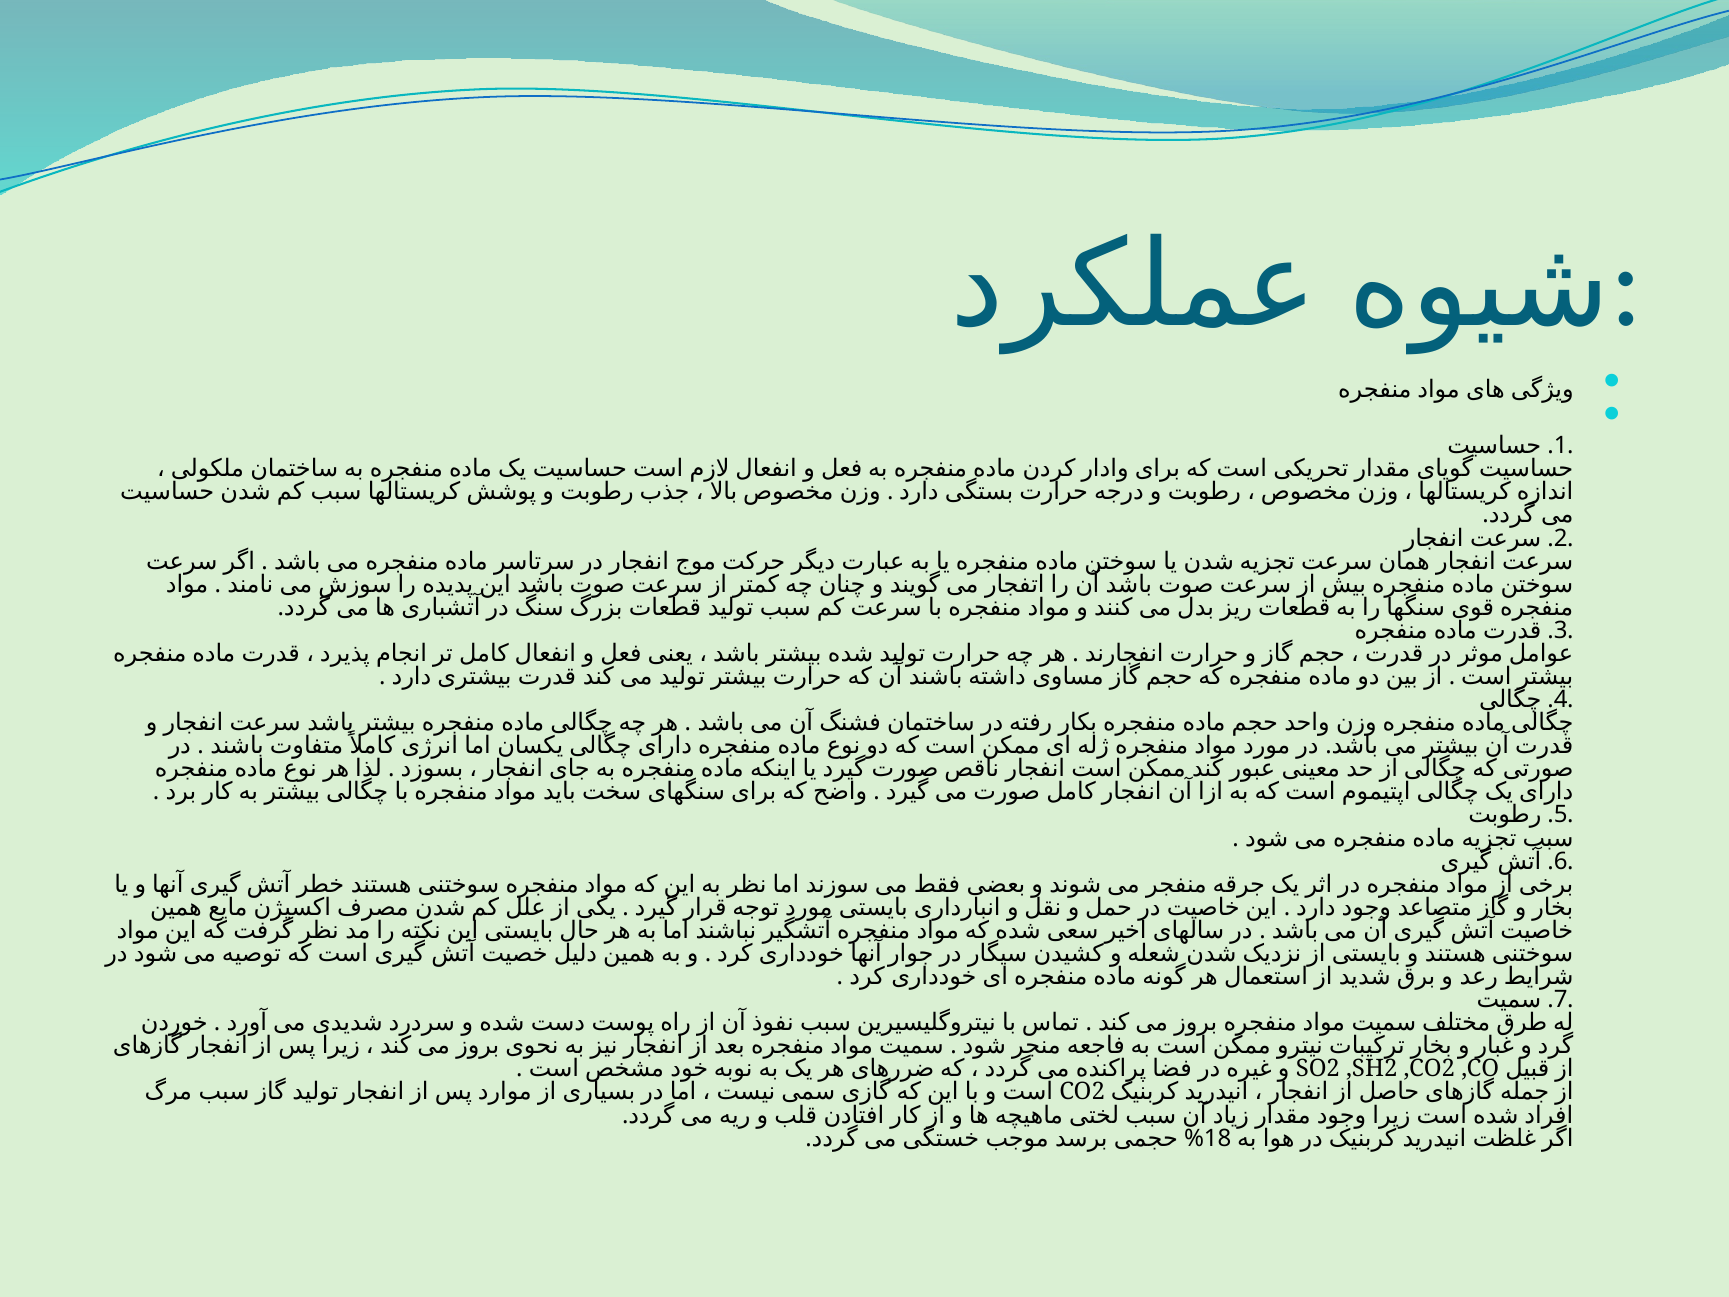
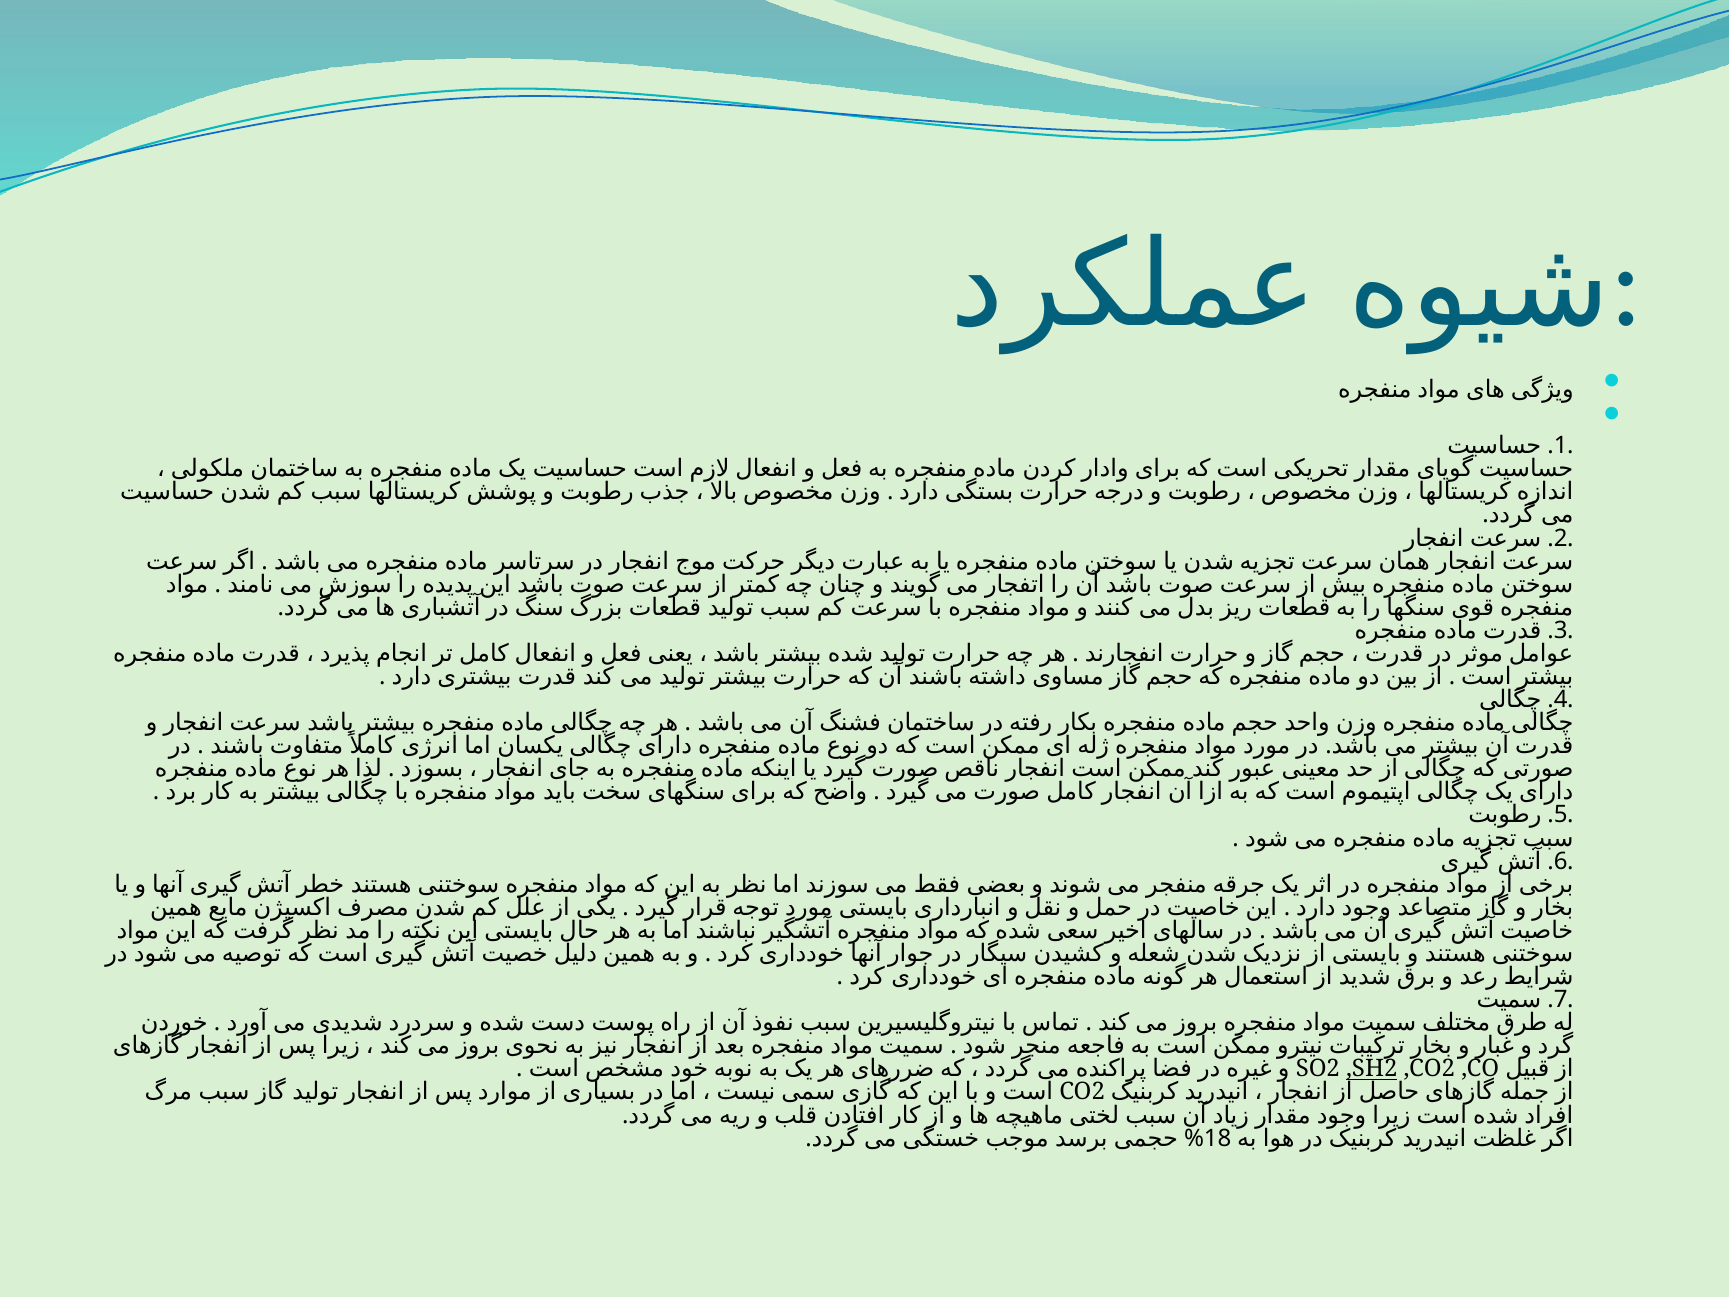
,SH2 underline: none -> present
